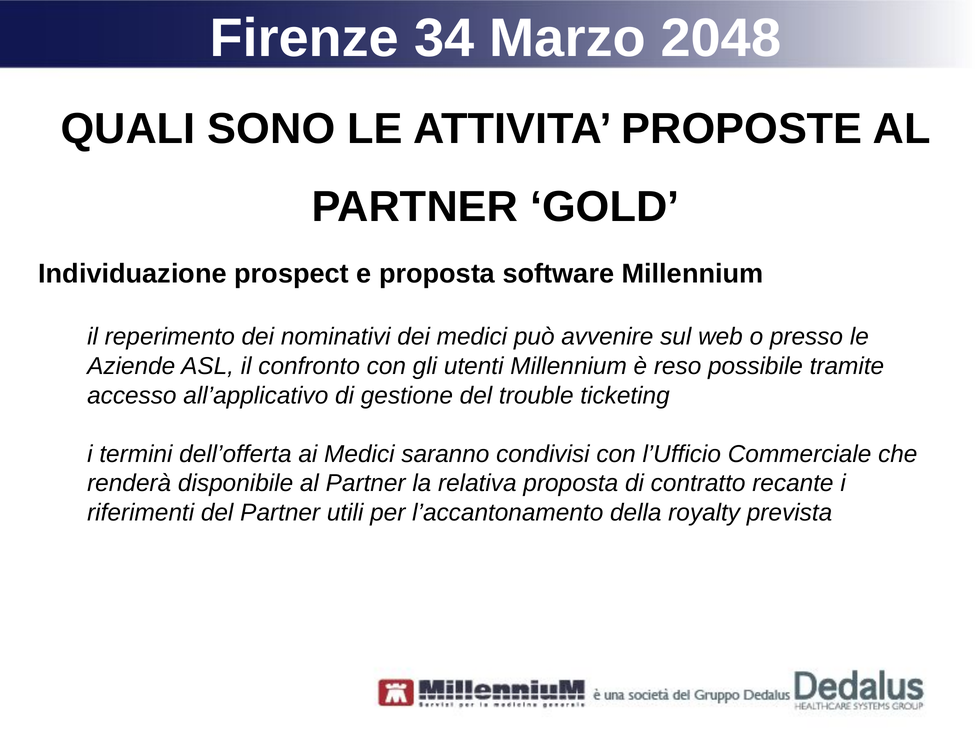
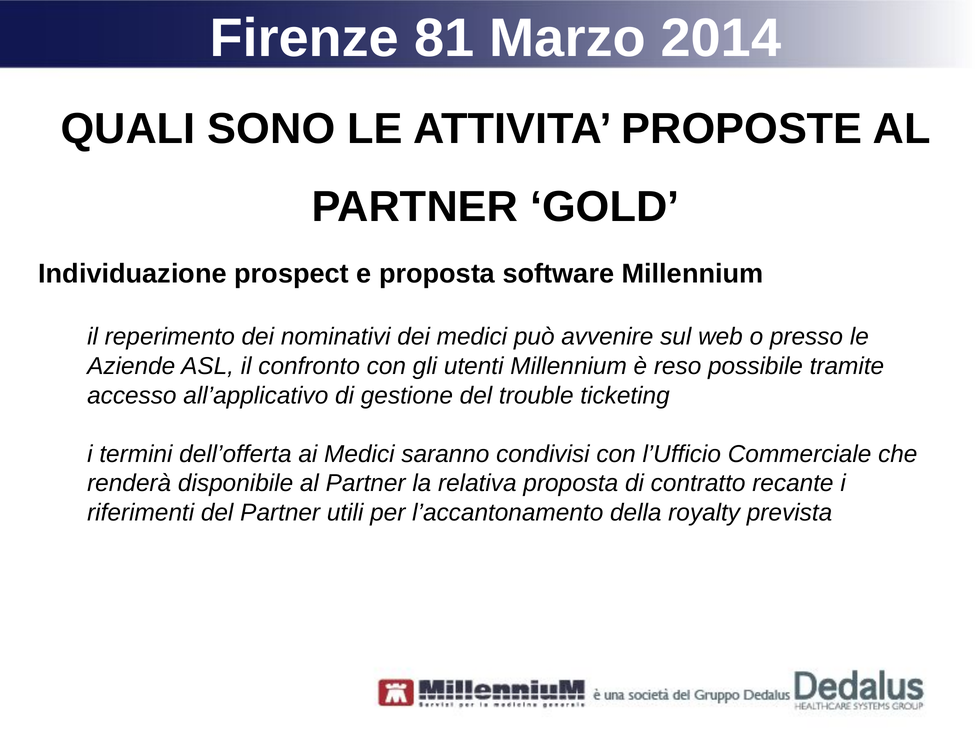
34: 34 -> 81
2048: 2048 -> 2014
